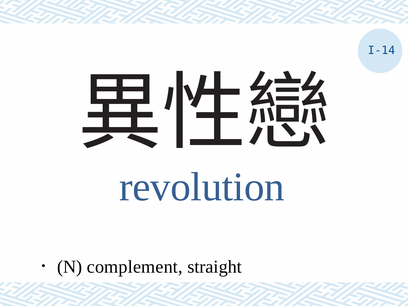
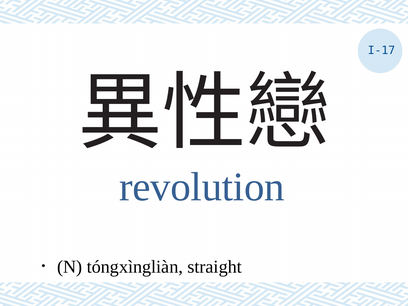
I-14: I-14 -> I-17
complement: complement -> tóngxìngliàn
